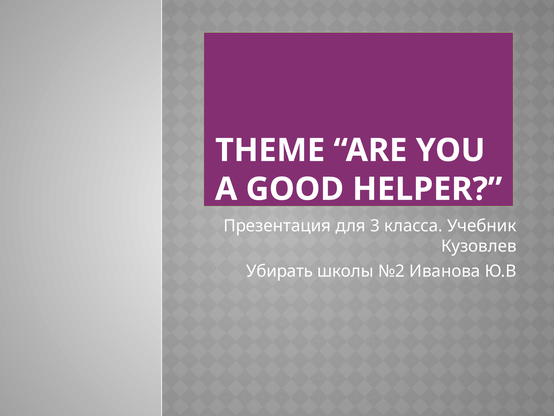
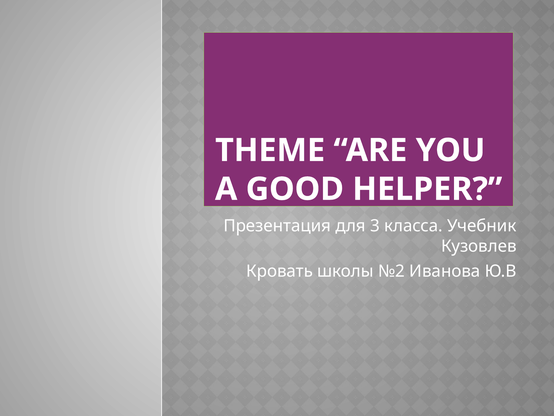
Убирать: Убирать -> Кровать
